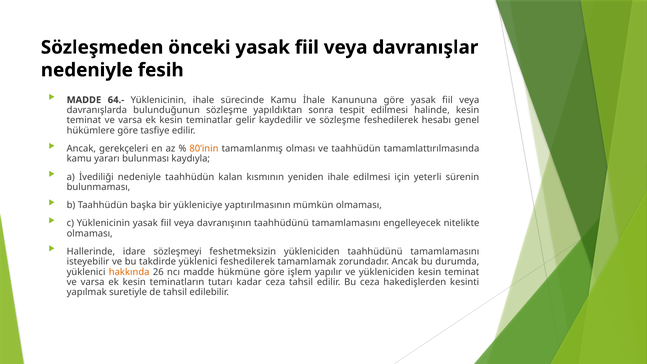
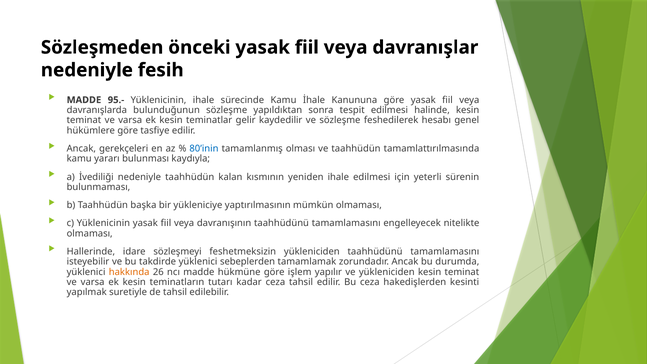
64.-: 64.- -> 95.-
80’inin colour: orange -> blue
yüklenici feshedilerek: feshedilerek -> sebeplerden
